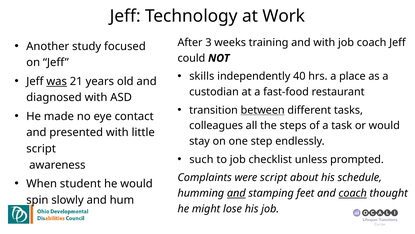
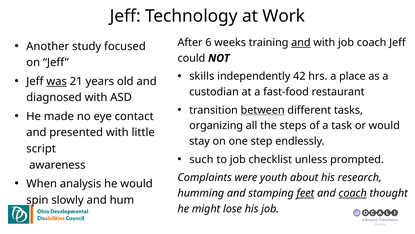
3: 3 -> 6
and at (301, 43) underline: none -> present
40: 40 -> 42
colleagues: colleagues -> organizing
were script: script -> youth
schedule: schedule -> research
student: student -> analysis
and at (236, 193) underline: present -> none
feet underline: none -> present
